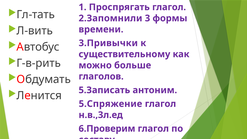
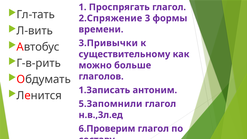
2.Запомнили: 2.Запомнили -> 2.Спряжение
5.Записать: 5.Записать -> 1.Записать
5.Спряжение: 5.Спряжение -> 5.Запомнили
